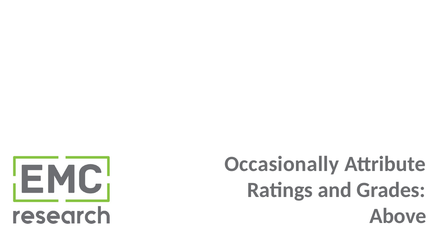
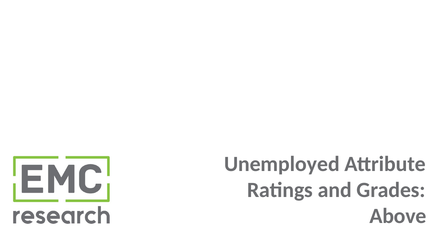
Occasionally: Occasionally -> Unemployed
